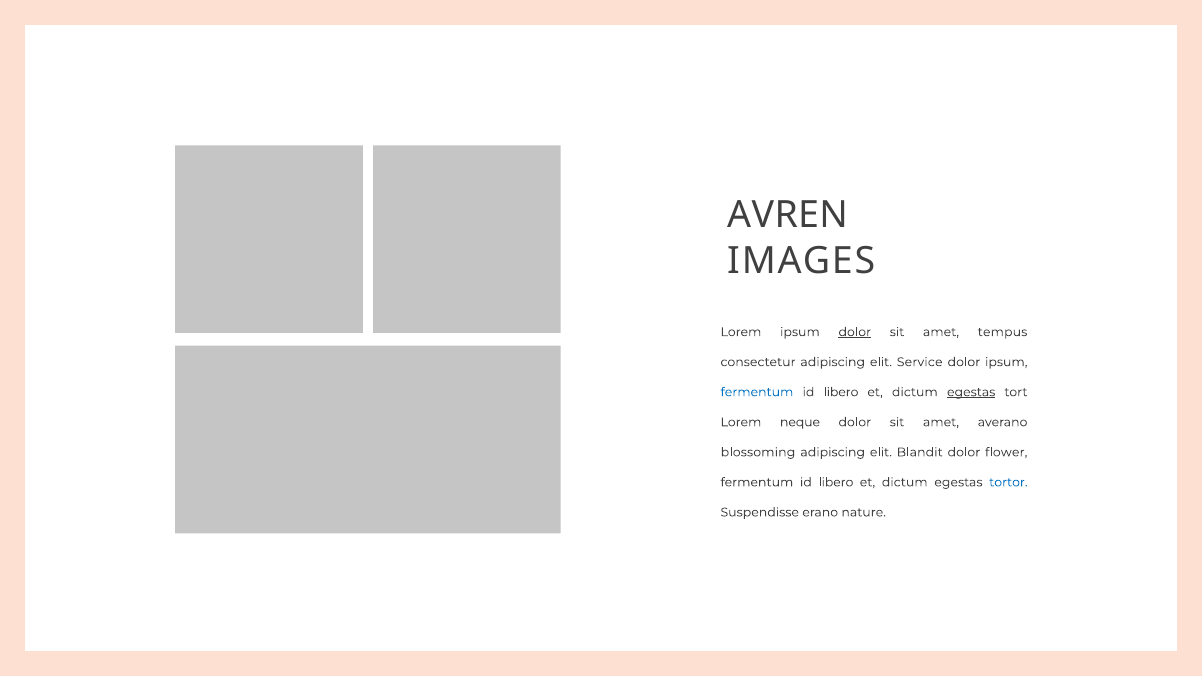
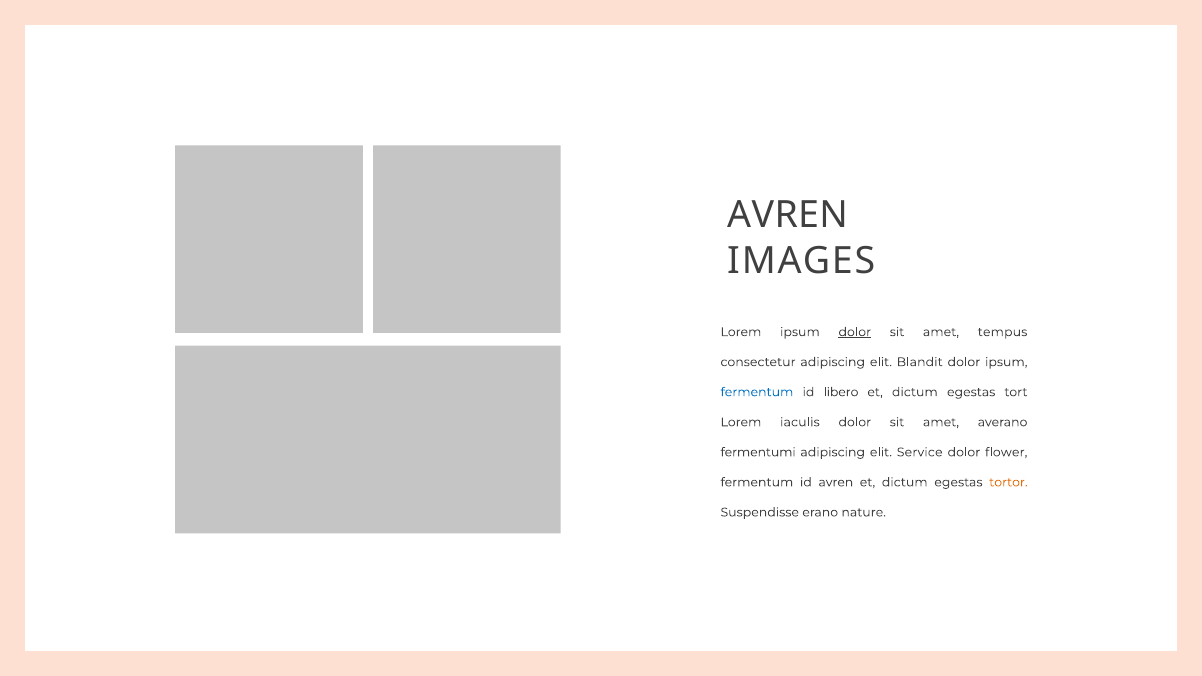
Service: Service -> Blandit
egestas at (971, 392) underline: present -> none
neque: neque -> iaculis
blossoming: blossoming -> fermentumi
Blandit: Blandit -> Service
libero at (836, 482): libero -> avren
tortor colour: blue -> orange
